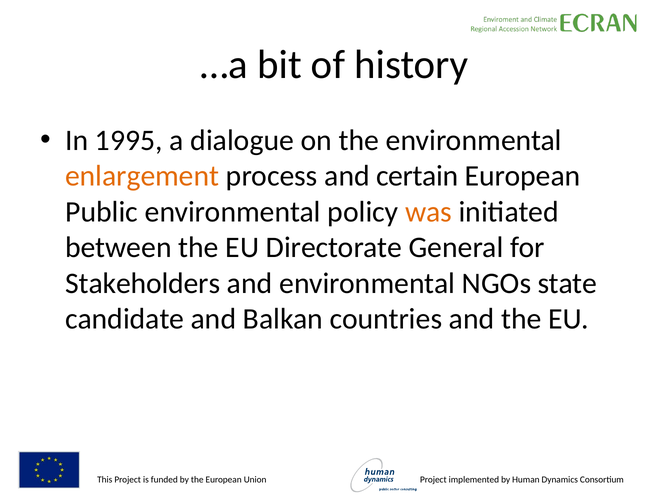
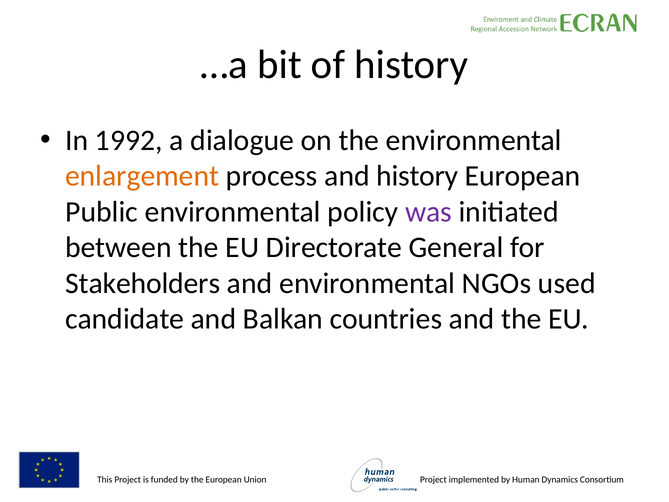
1995: 1995 -> 1992
and certain: certain -> history
was colour: orange -> purple
state: state -> used
